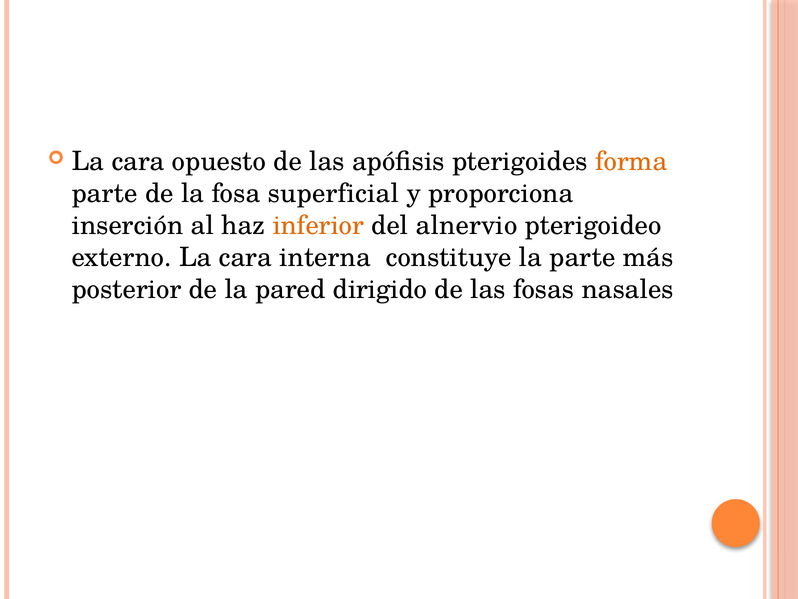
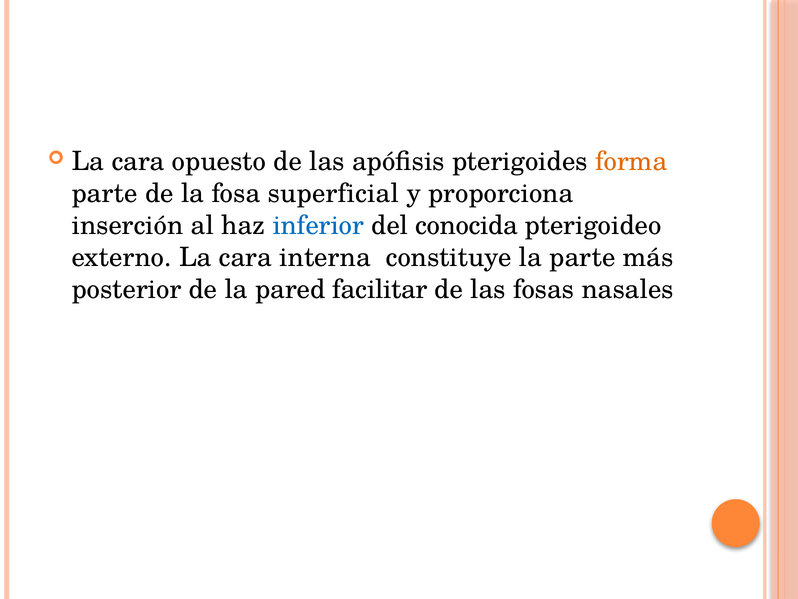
inferior colour: orange -> blue
alnervio: alnervio -> conocida
dirigido: dirigido -> facilitar
